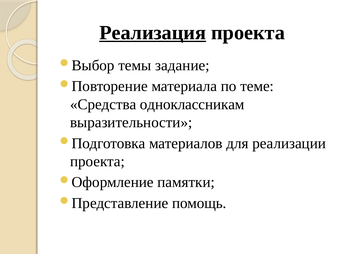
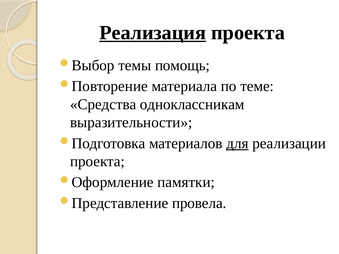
задание: задание -> помощь
для underline: none -> present
помощь: помощь -> провела
